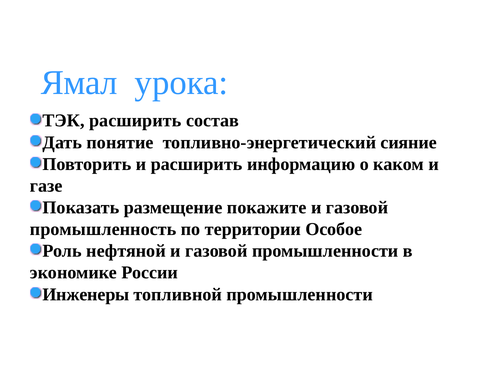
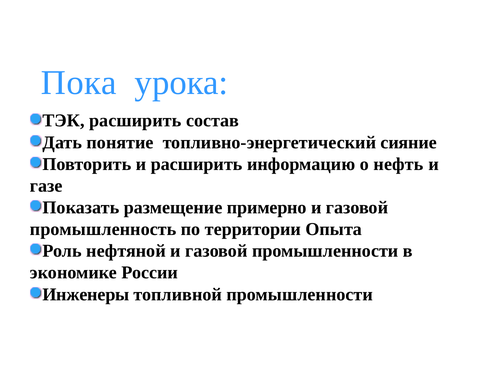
Ямал: Ямал -> Пока
каком: каком -> нефть
покажите: покажите -> примерно
Особое: Особое -> Опыта
